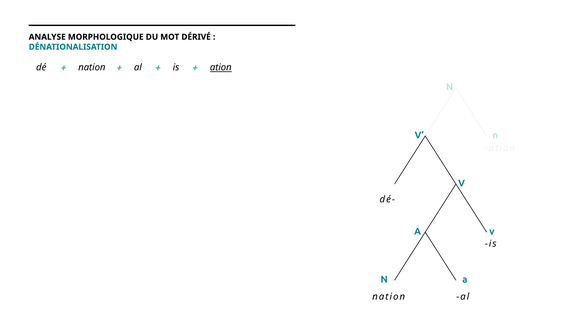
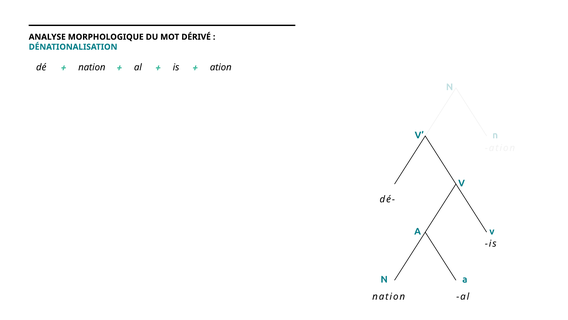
ation at (221, 67) underline: present -> none
